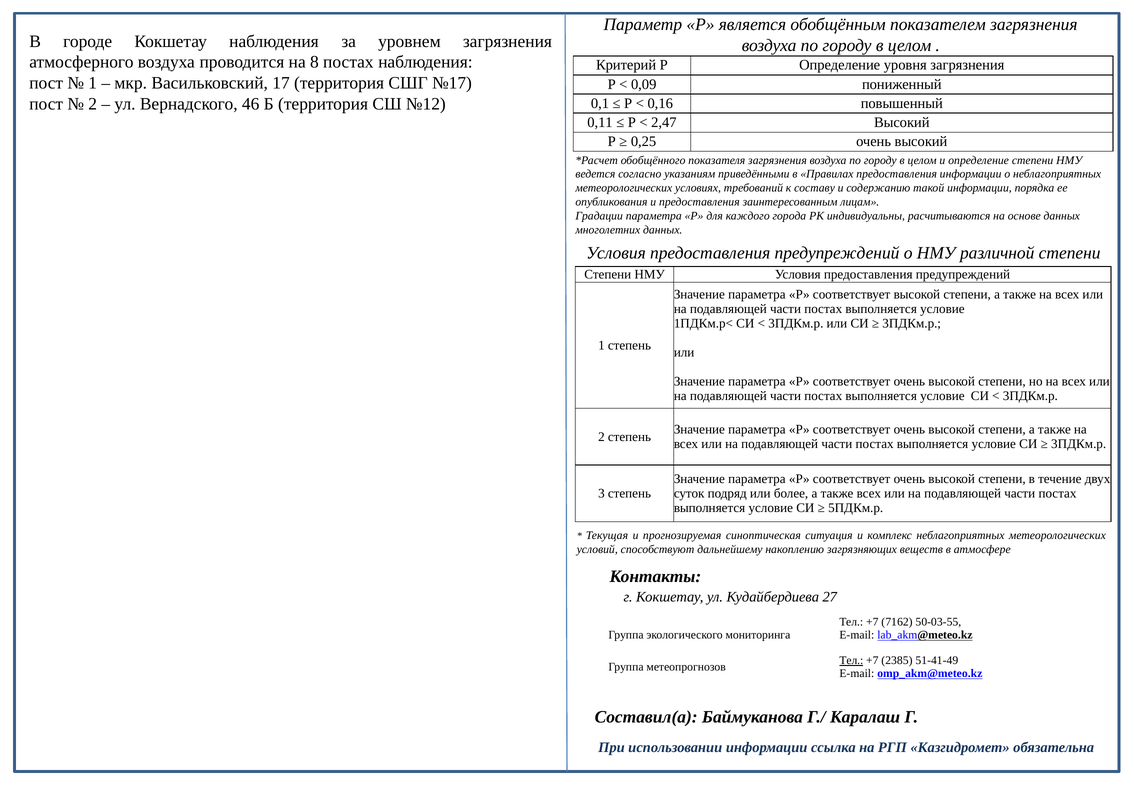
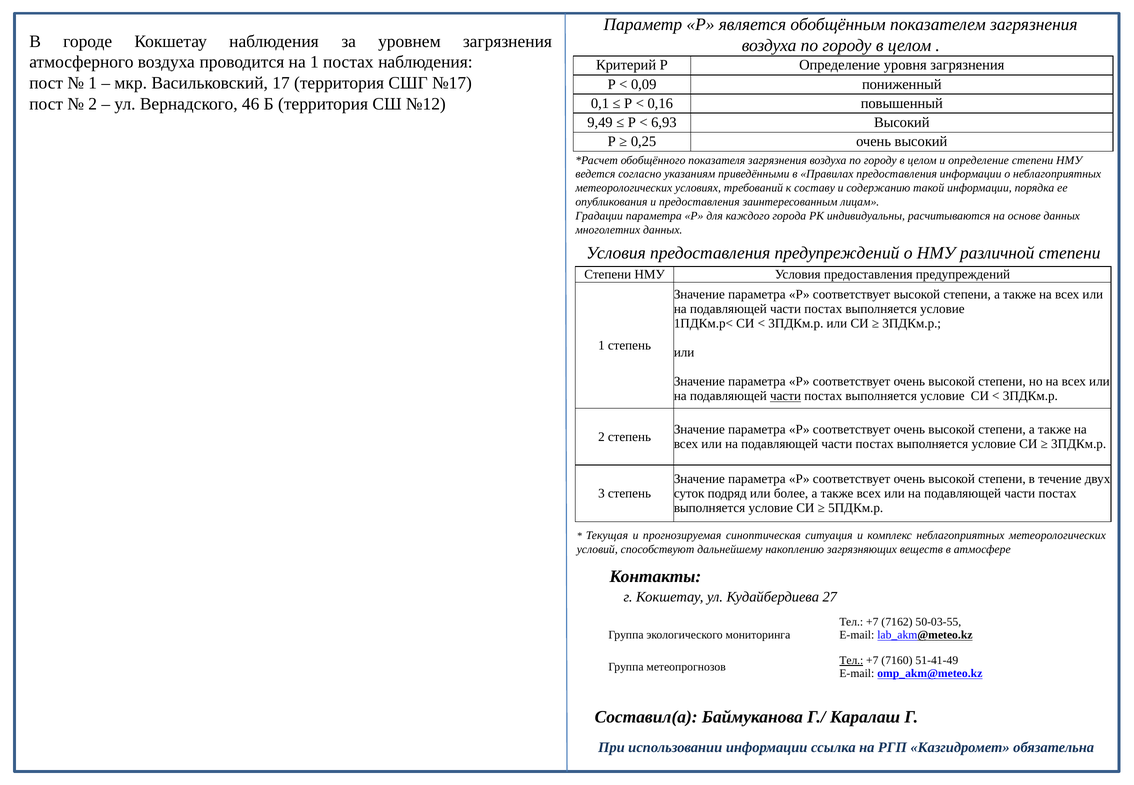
на 8: 8 -> 1
0,11: 0,11 -> 9,49
2,47: 2,47 -> 6,93
части at (786, 396) underline: none -> present
2385: 2385 -> 7160
